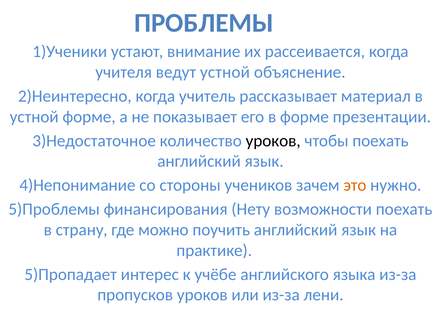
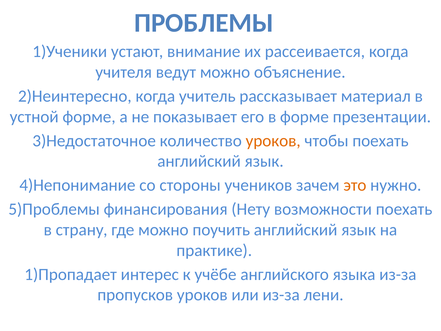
ведут устной: устной -> можно
уроков at (273, 141) colour: black -> orange
5)Пропадает: 5)Пропадает -> 1)Пропадает
